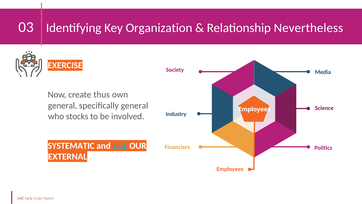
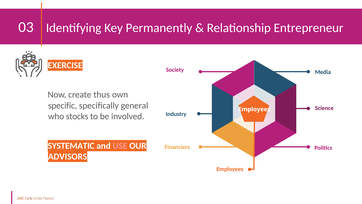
Organization: Organization -> Permanently
Nevertheless: Nevertheless -> Entrepreneur
general at (63, 105): general -> specific
USE colour: light blue -> pink
EXTERNAL: EXTERNAL -> ADVISORS
